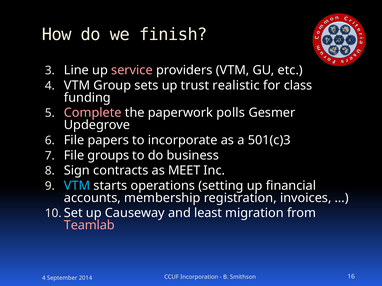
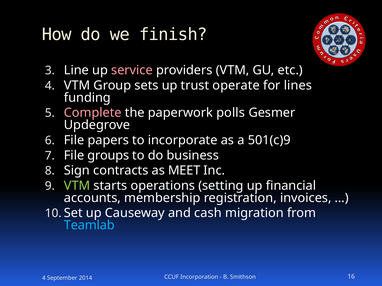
realistic: realistic -> operate
class: class -> lines
501(c)3: 501(c)3 -> 501(c)9
VTM at (77, 186) colour: light blue -> light green
least: least -> cash
Teamlab colour: pink -> light blue
